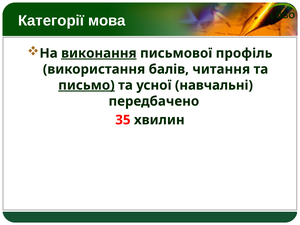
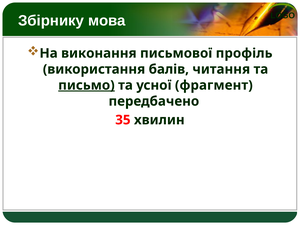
Категорії: Категорії -> Збірнику
виконання underline: present -> none
навчальні: навчальні -> фрагмент
